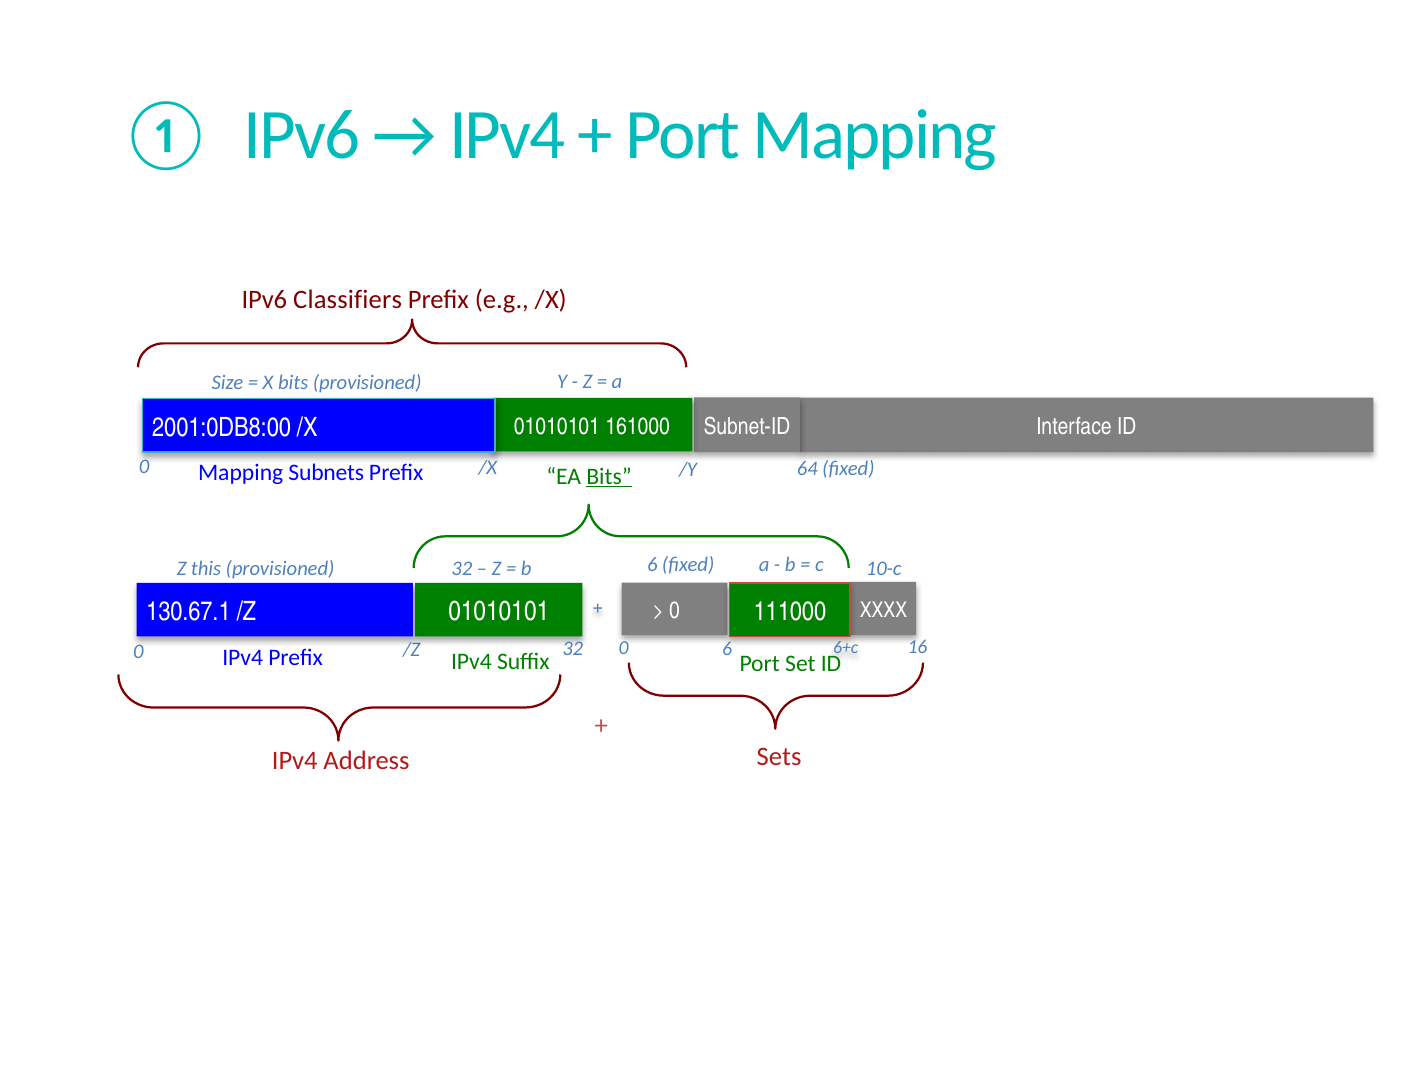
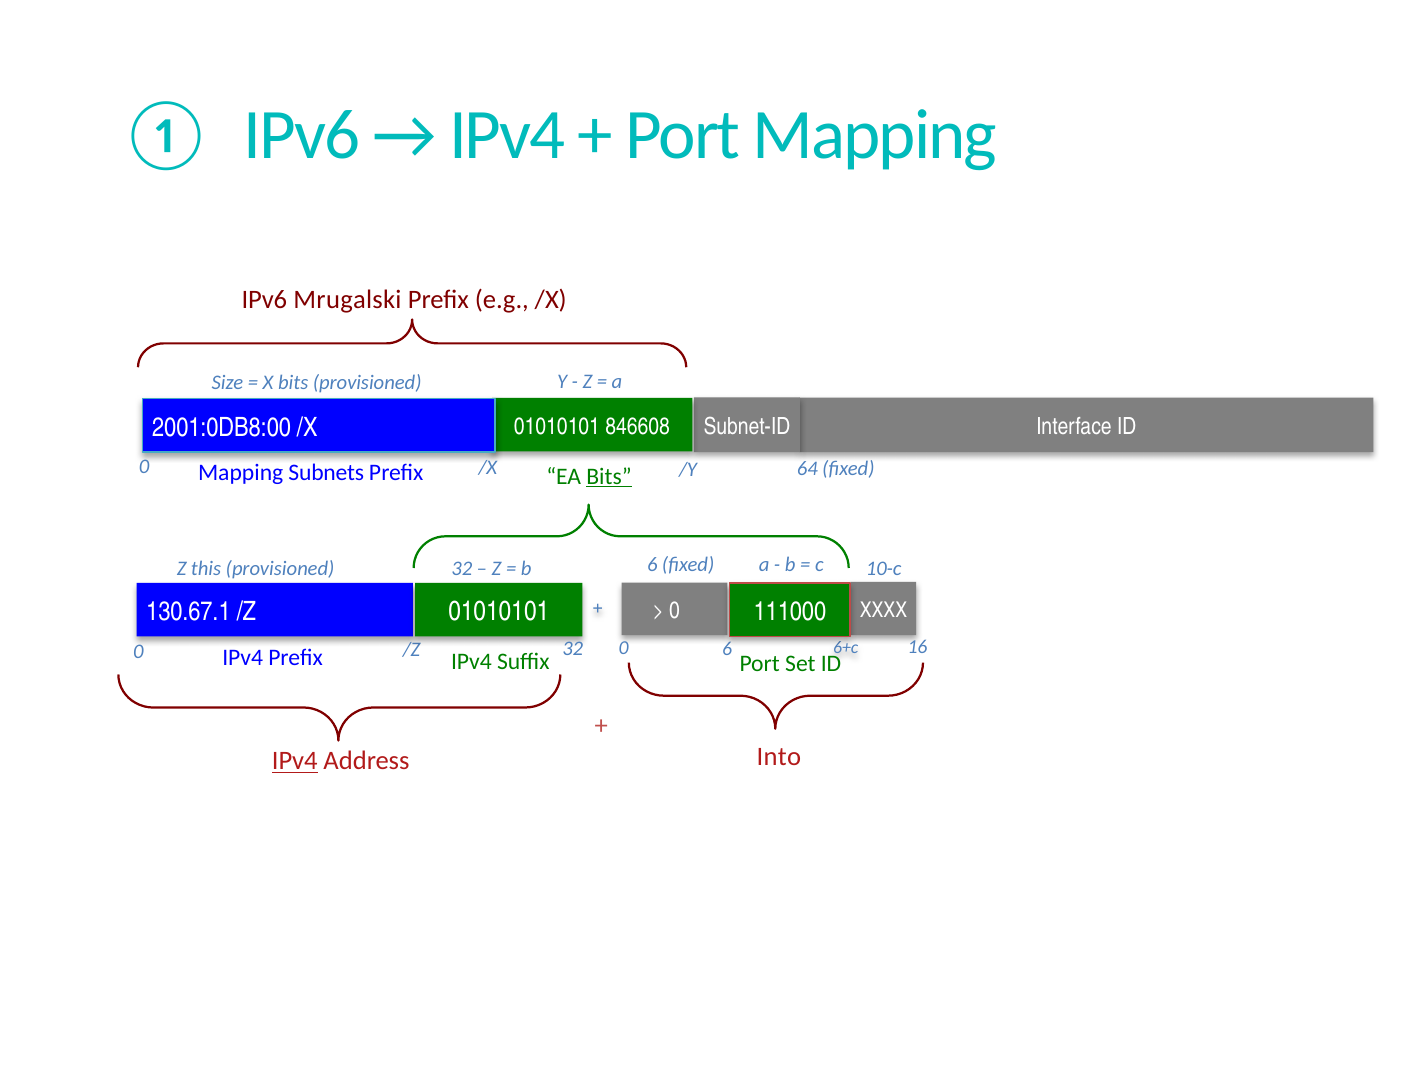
Classifiers: Classifiers -> Mrugalski
161000: 161000 -> 846608
IPv4 at (295, 761) underline: none -> present
Sets: Sets -> Into
